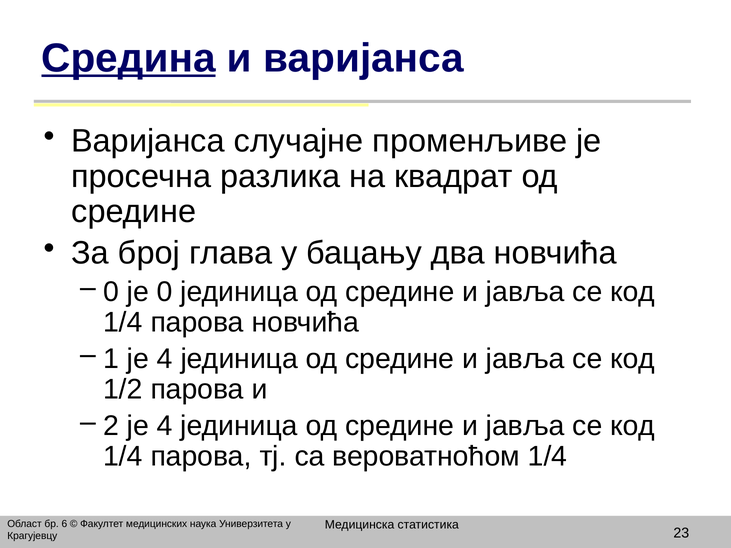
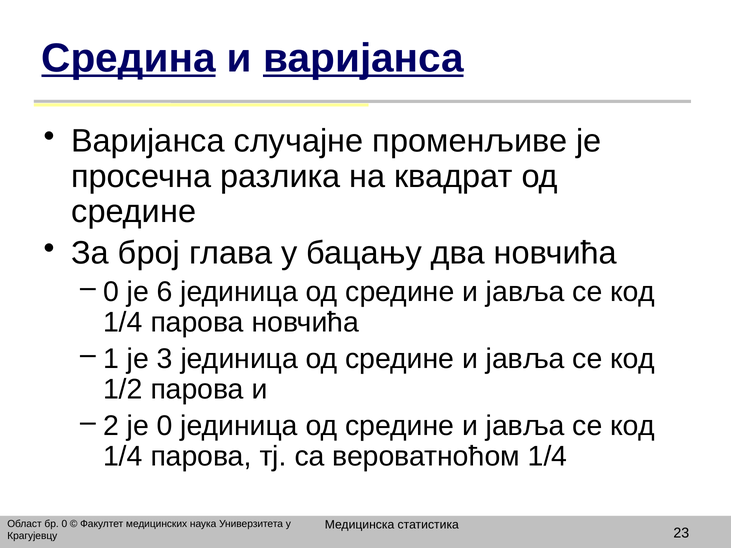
варијанса at (363, 58) underline: none -> present
0: 0 -> 6
4 at (165, 359): 4 -> 3
4 at (165, 426): 4 -> 0
бр 6: 6 -> 0
